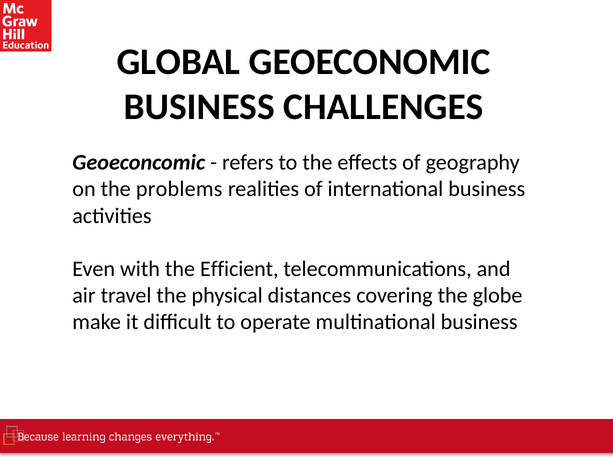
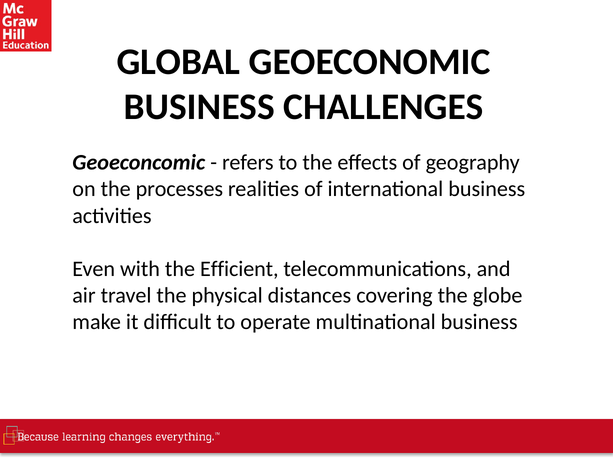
problems: problems -> processes
